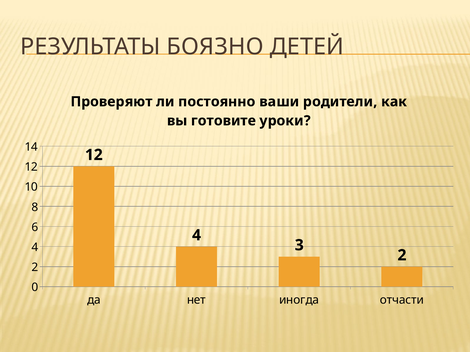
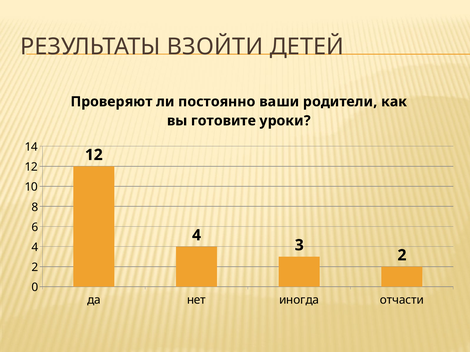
БОЯЗНО: БОЯЗНО -> ВЗОЙТИ
